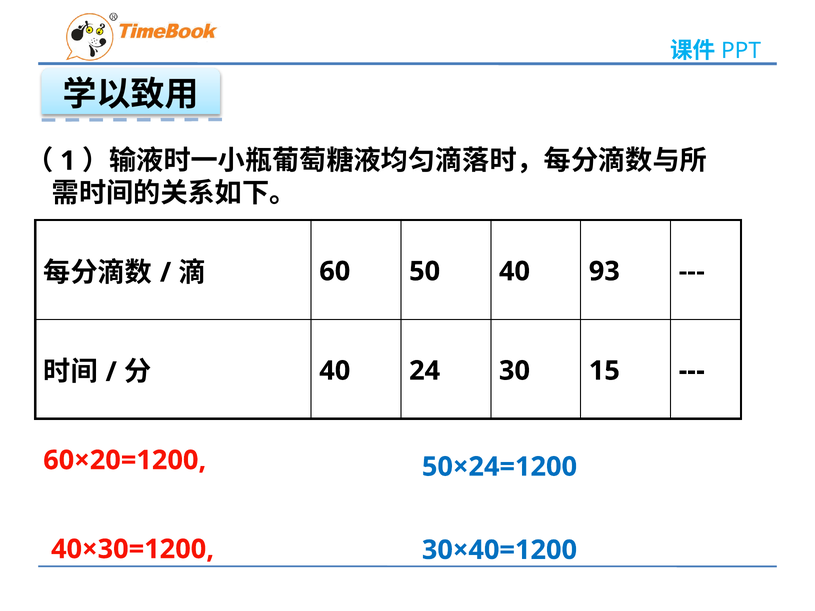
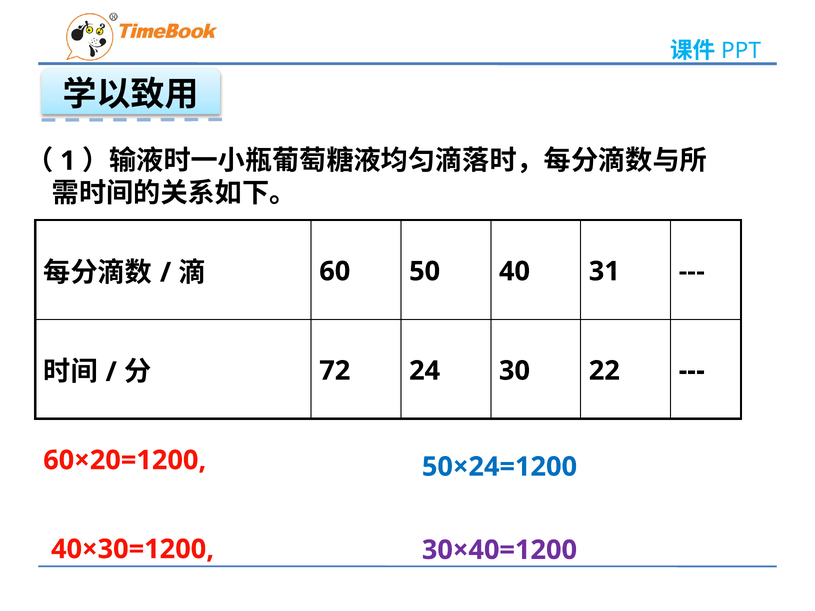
93: 93 -> 31
40 at (335, 371): 40 -> 72
15: 15 -> 22
30×40=1200 colour: blue -> purple
